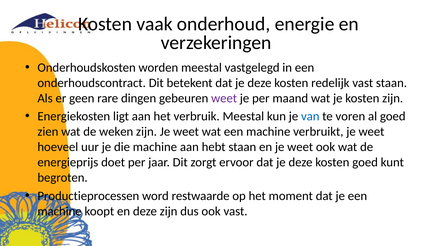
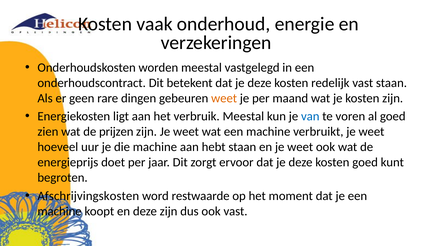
weet at (224, 98) colour: purple -> orange
weken: weken -> prijzen
Productieprocessen: Productieprocessen -> Afschrijvingskosten
